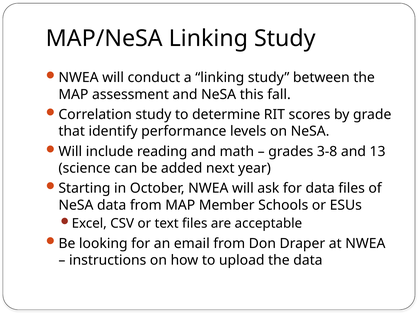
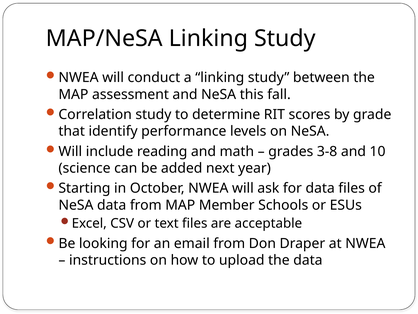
13: 13 -> 10
